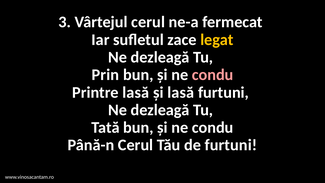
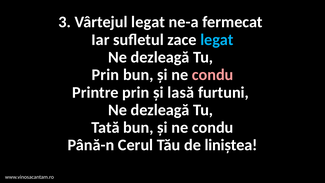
Vârtejul cerul: cerul -> legat
legat at (217, 40) colour: yellow -> light blue
Printre lasă: lasă -> prin
de furtuni: furtuni -> liniștea
